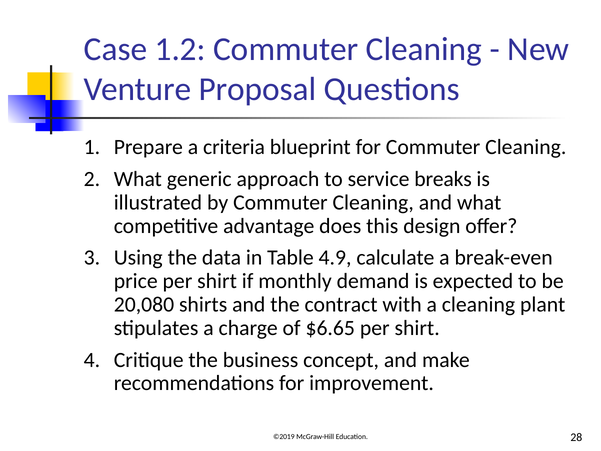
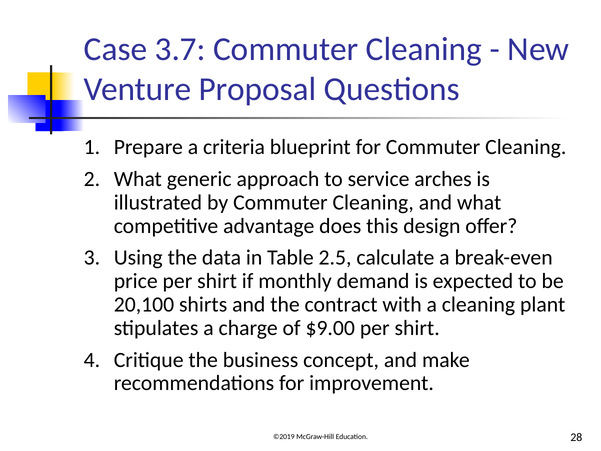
1.2: 1.2 -> 3.7
breaks: breaks -> arches
4.9: 4.9 -> 2.5
20,080: 20,080 -> 20,100
$6.65: $6.65 -> $9.00
